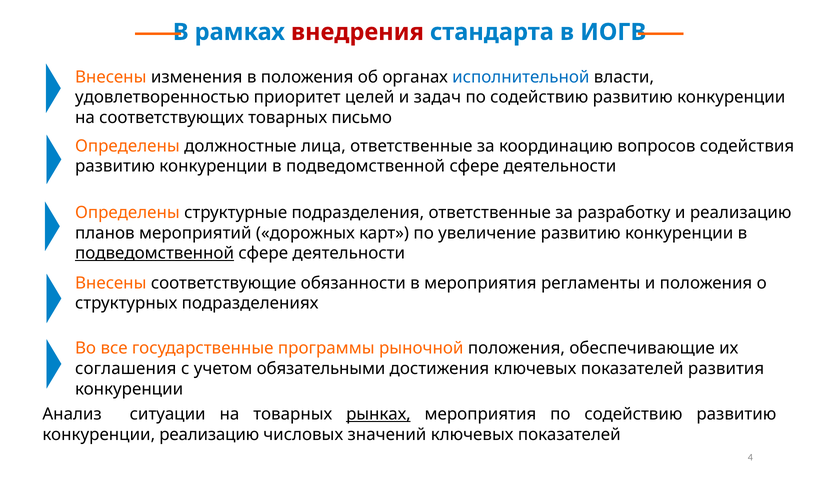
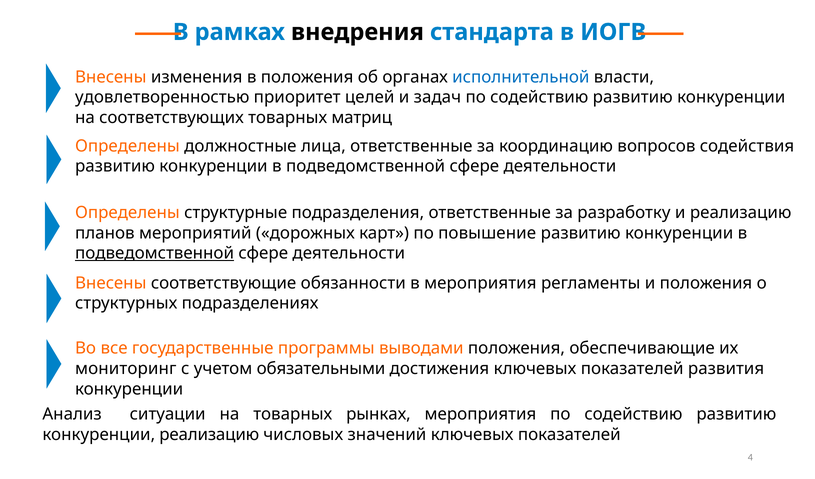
внедрения colour: red -> black
письмо: письмо -> матриц
увеличение: увеличение -> повышение
рыночной: рыночной -> выводами
соглашения: соглашения -> мониторинг
рынках underline: present -> none
